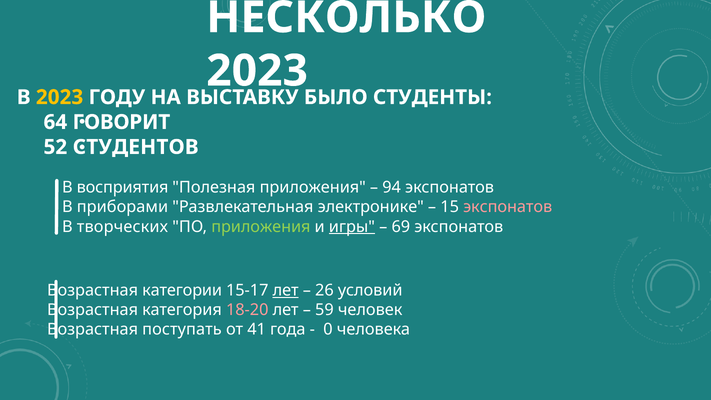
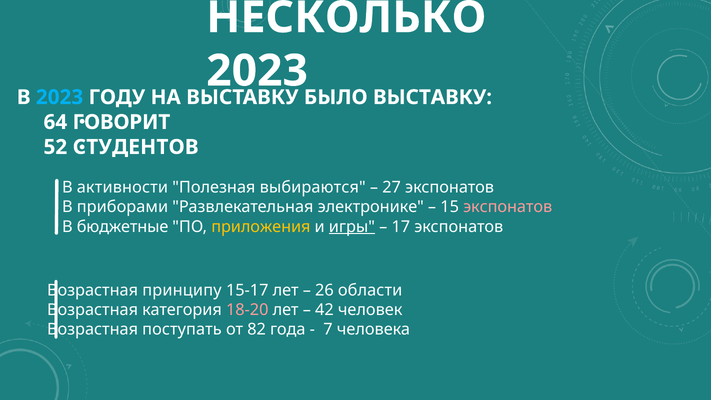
2023 at (60, 97) colour: yellow -> light blue
БЫЛО СТУДЕНТЫ: СТУДЕНТЫ -> ВЫСТАВКУ
восприятия: восприятия -> активности
Полезная приложения: приложения -> выбираются
94: 94 -> 27
творческих: творческих -> бюджетные
приложения at (261, 227) colour: light green -> yellow
69: 69 -> 17
категории: категории -> принципу
лет at (286, 290) underline: present -> none
условий: условий -> области
59: 59 -> 42
41: 41 -> 82
0: 0 -> 7
